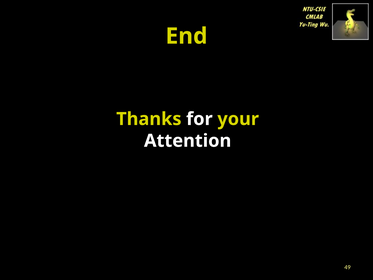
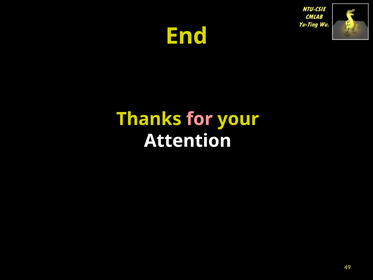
for colour: white -> pink
